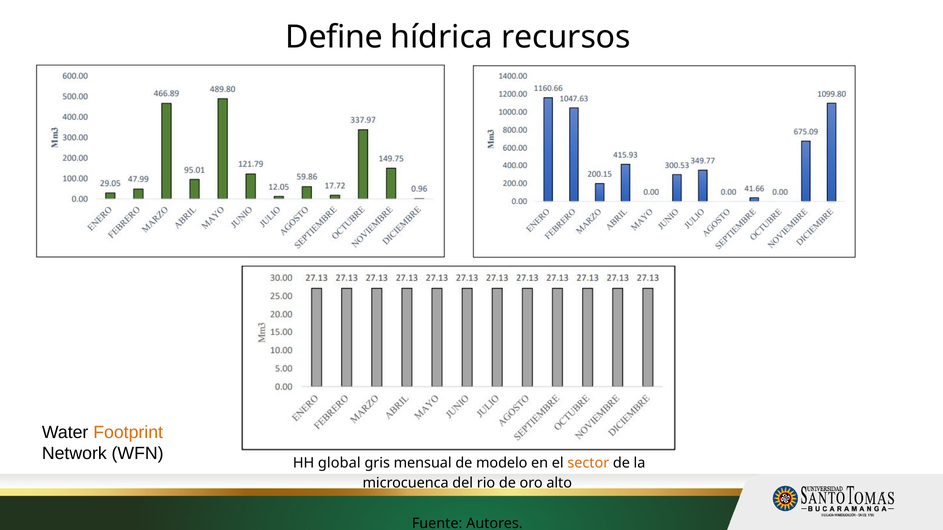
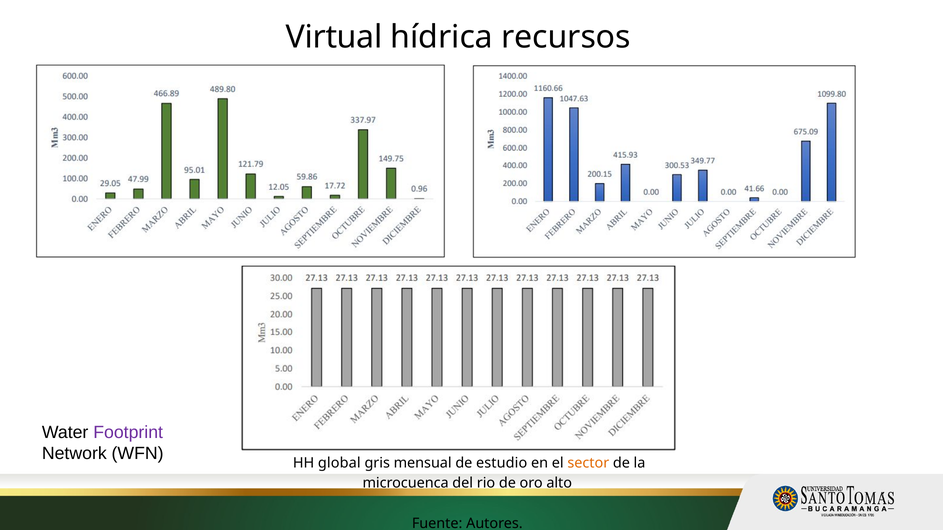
Define: Define -> Virtual
Footprint colour: orange -> purple
modelo: modelo -> estudio
